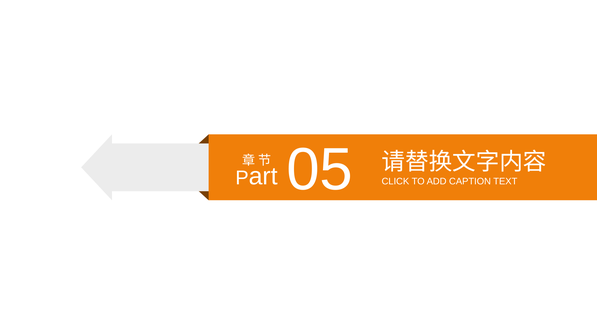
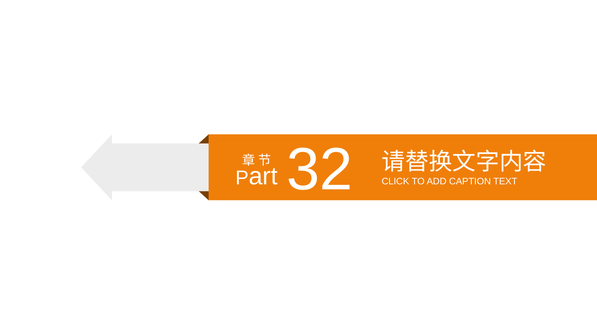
05: 05 -> 32
